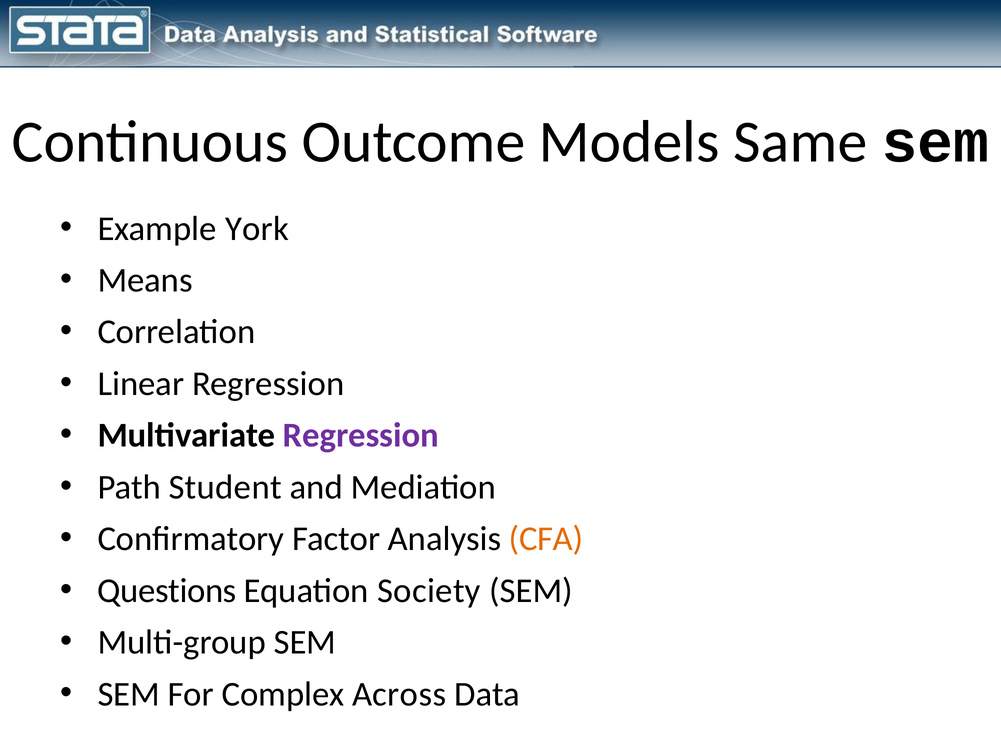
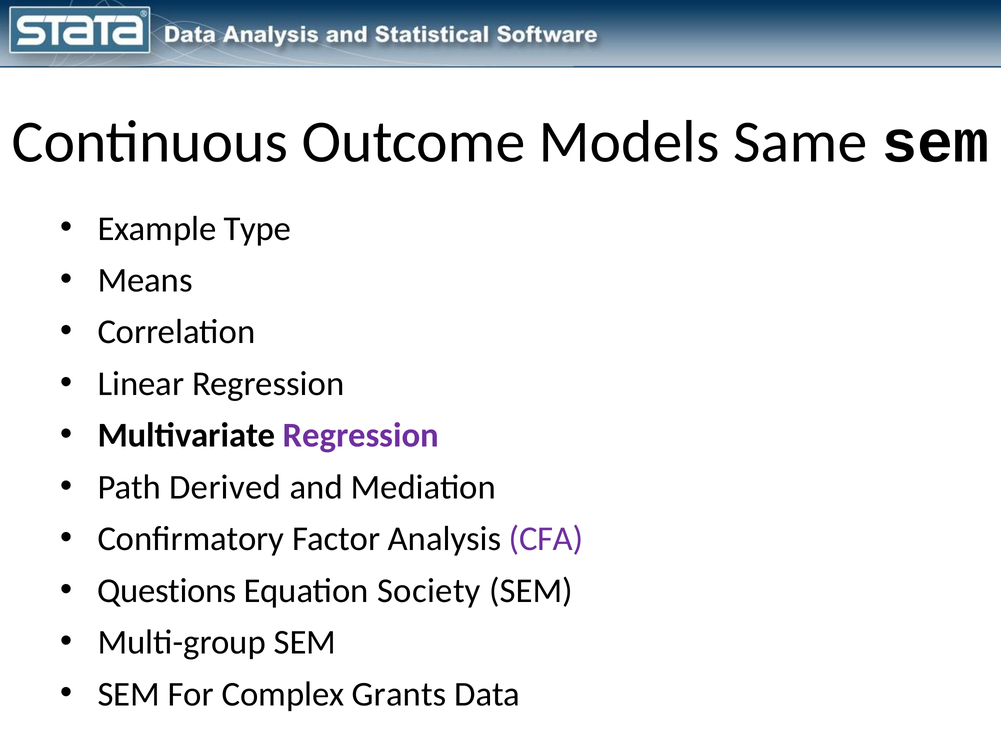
York: York -> Type
Student: Student -> Derived
CFA colour: orange -> purple
Across: Across -> Grants
